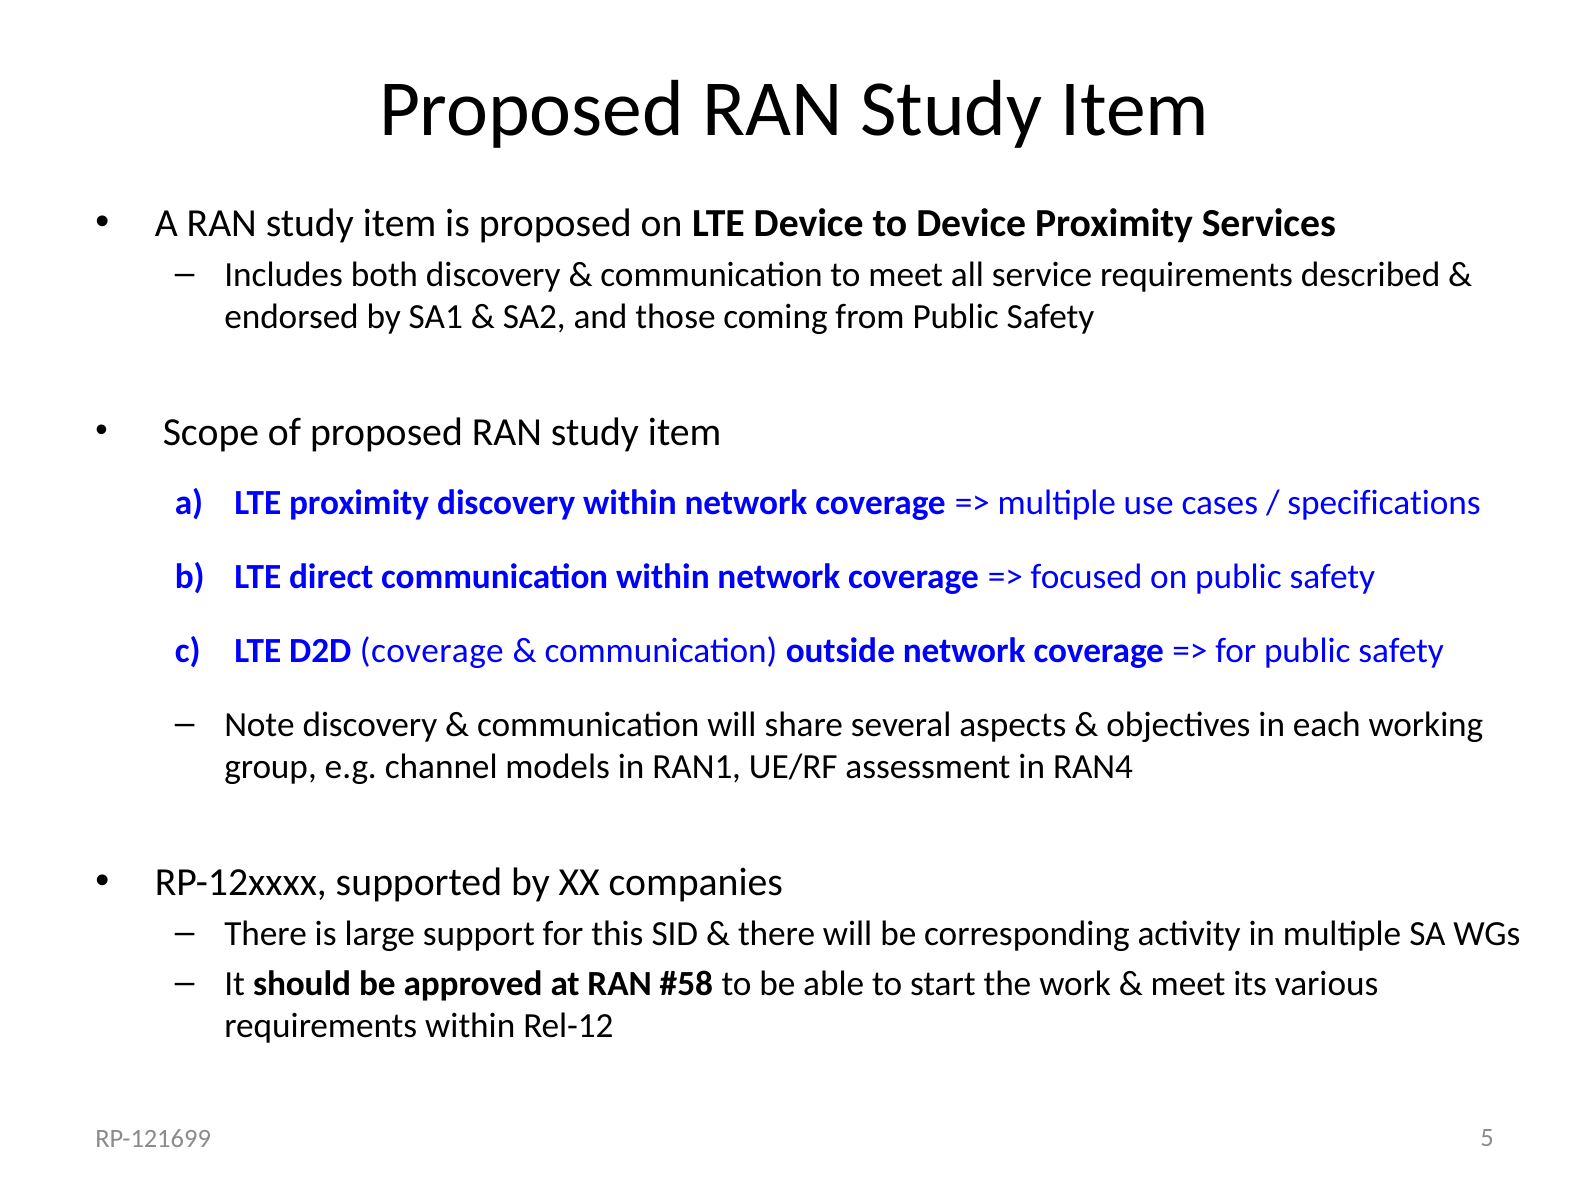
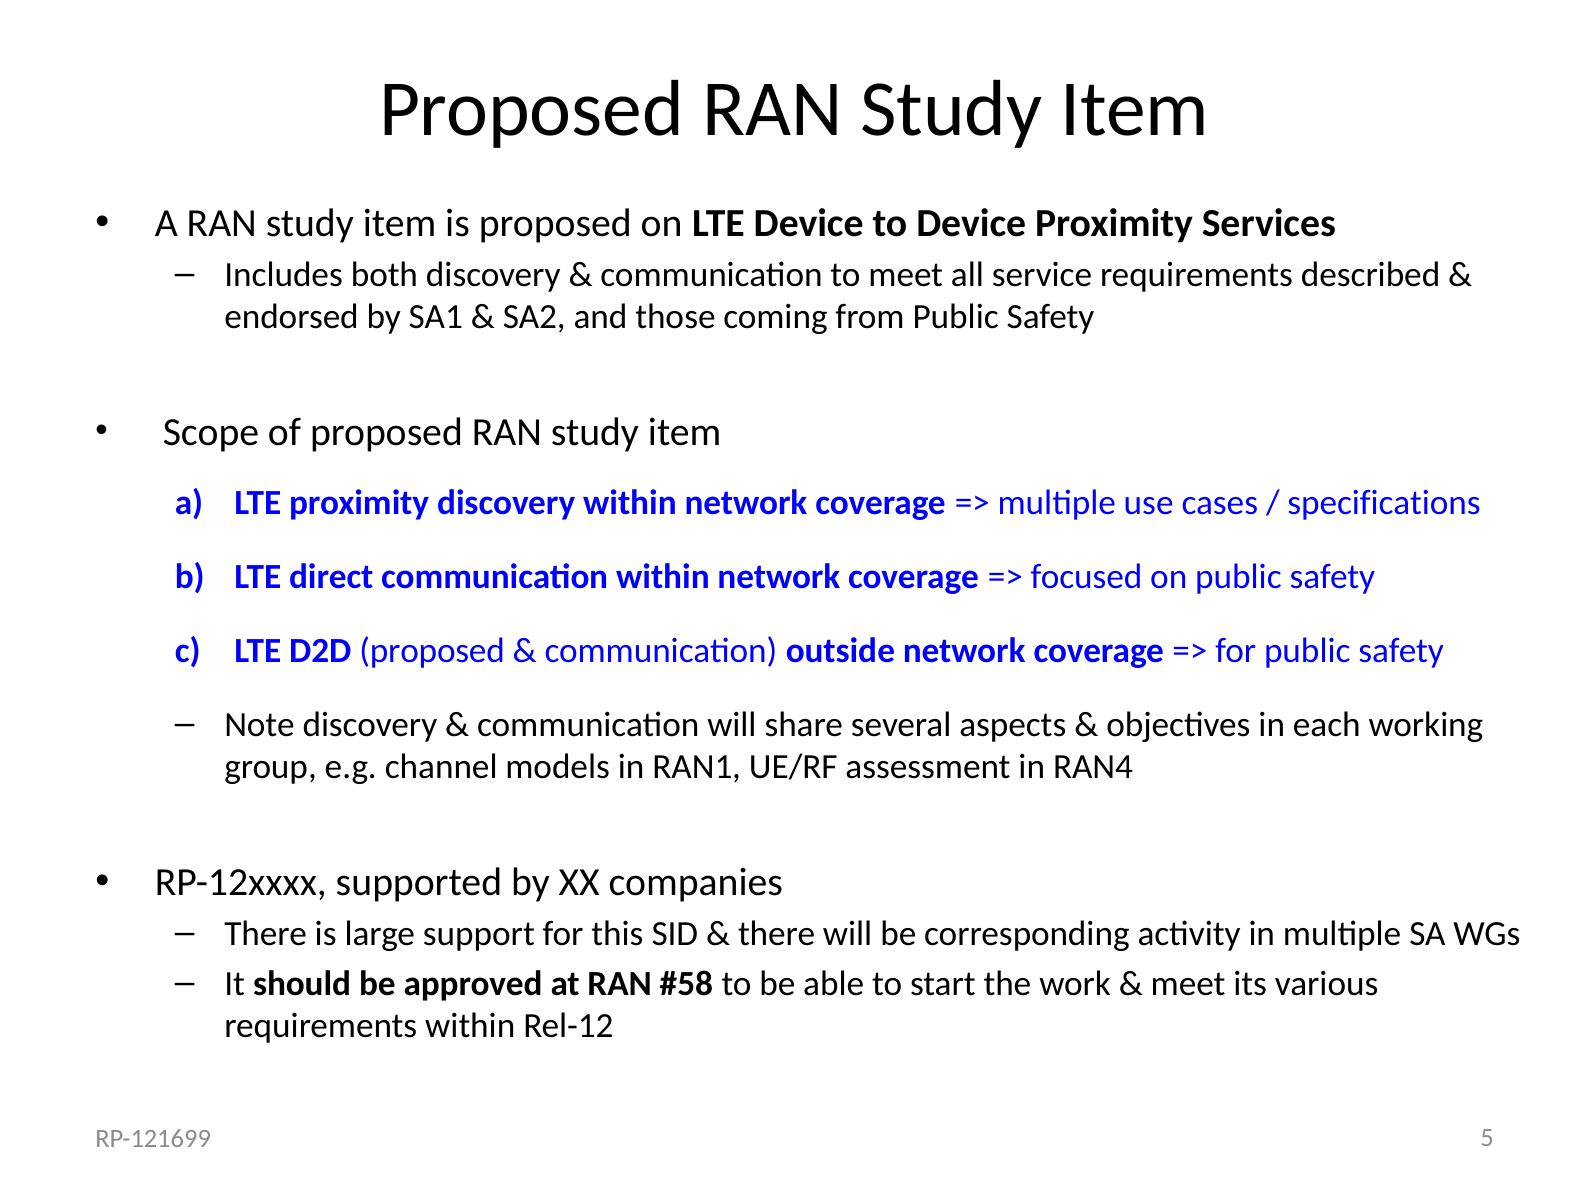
D2D coverage: coverage -> proposed
